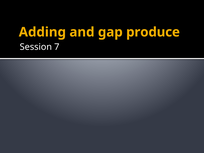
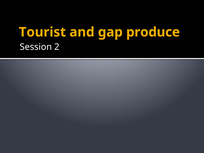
Adding: Adding -> Tourist
7: 7 -> 2
